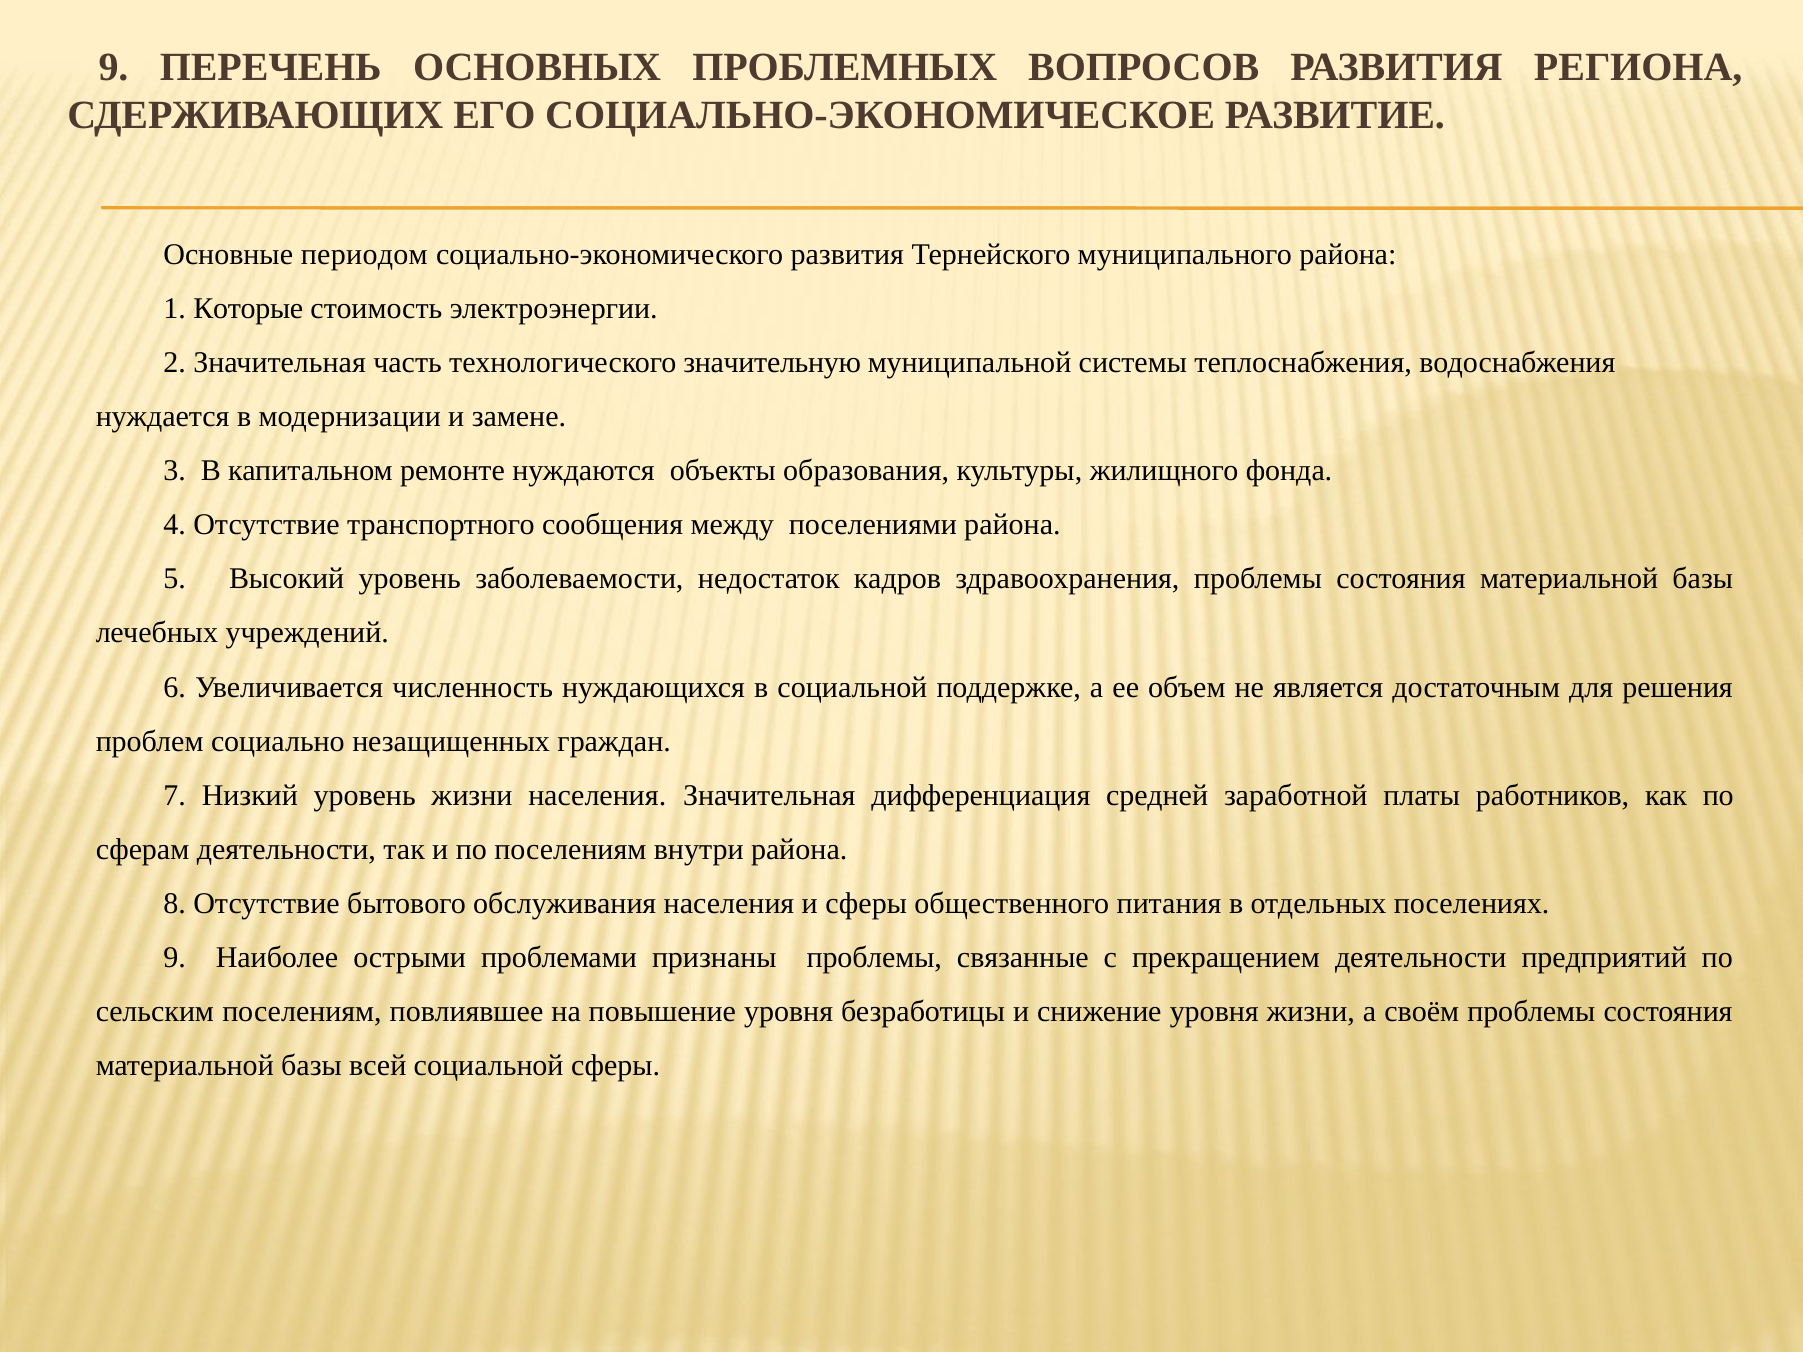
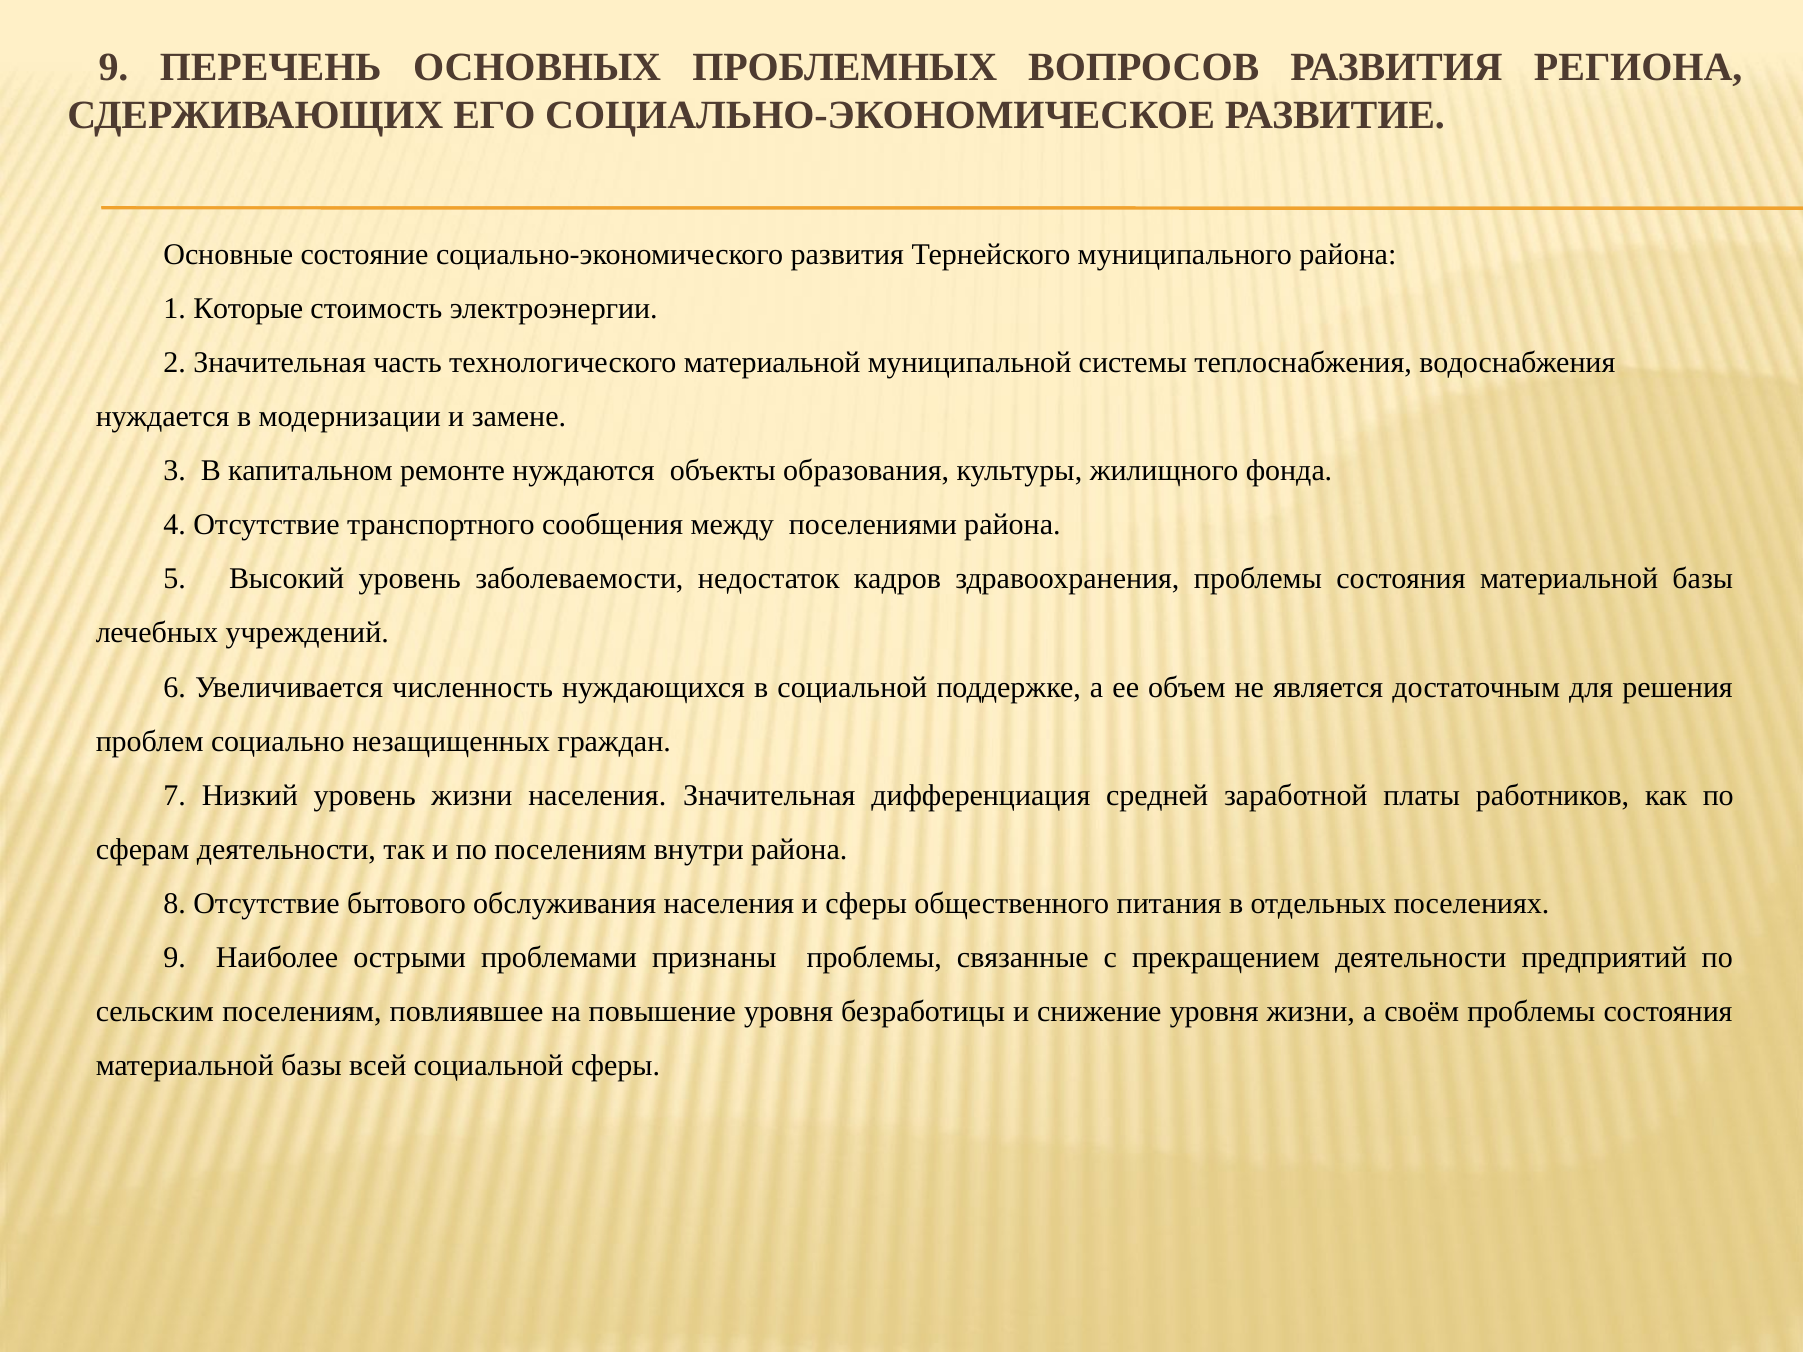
периодом: периодом -> состояние
технологического значительную: значительную -> материальной
